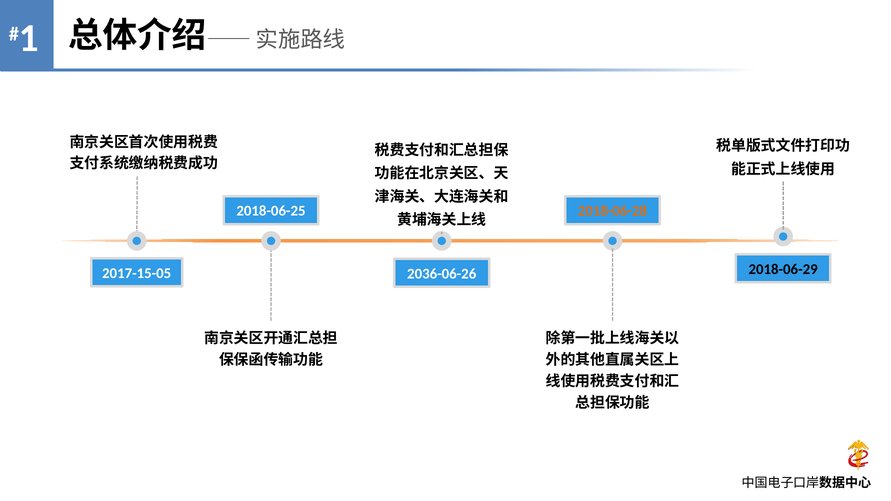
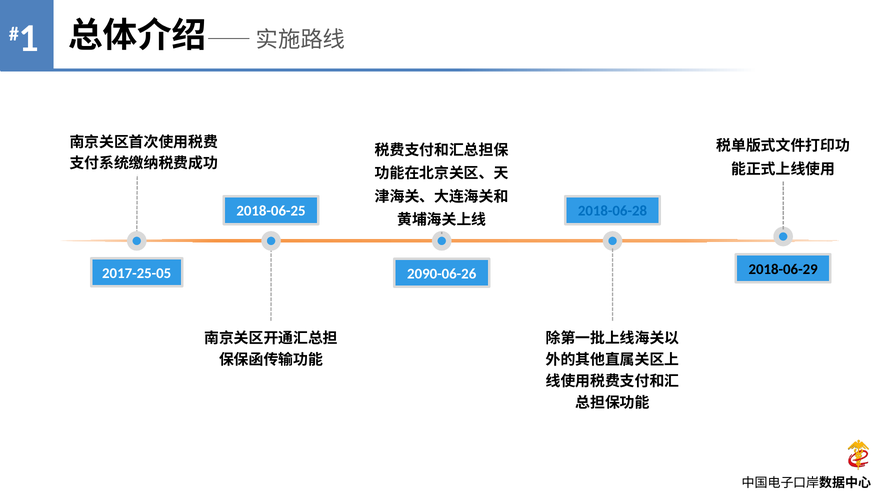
2018-06-28 colour: orange -> blue
2017-15-05: 2017-15-05 -> 2017-25-05
2036-06-26: 2036-06-26 -> 2090-06-26
